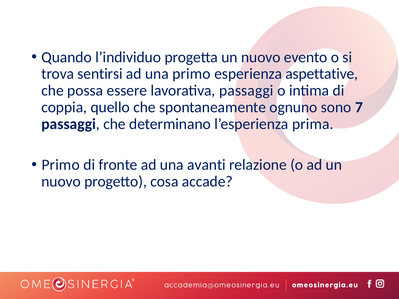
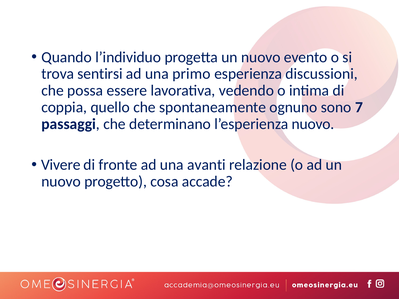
aspettative: aspettative -> discussioni
lavorativa passaggi: passaggi -> vedendo
l’esperienza prima: prima -> nuovo
Primo at (61, 165): Primo -> Vivere
